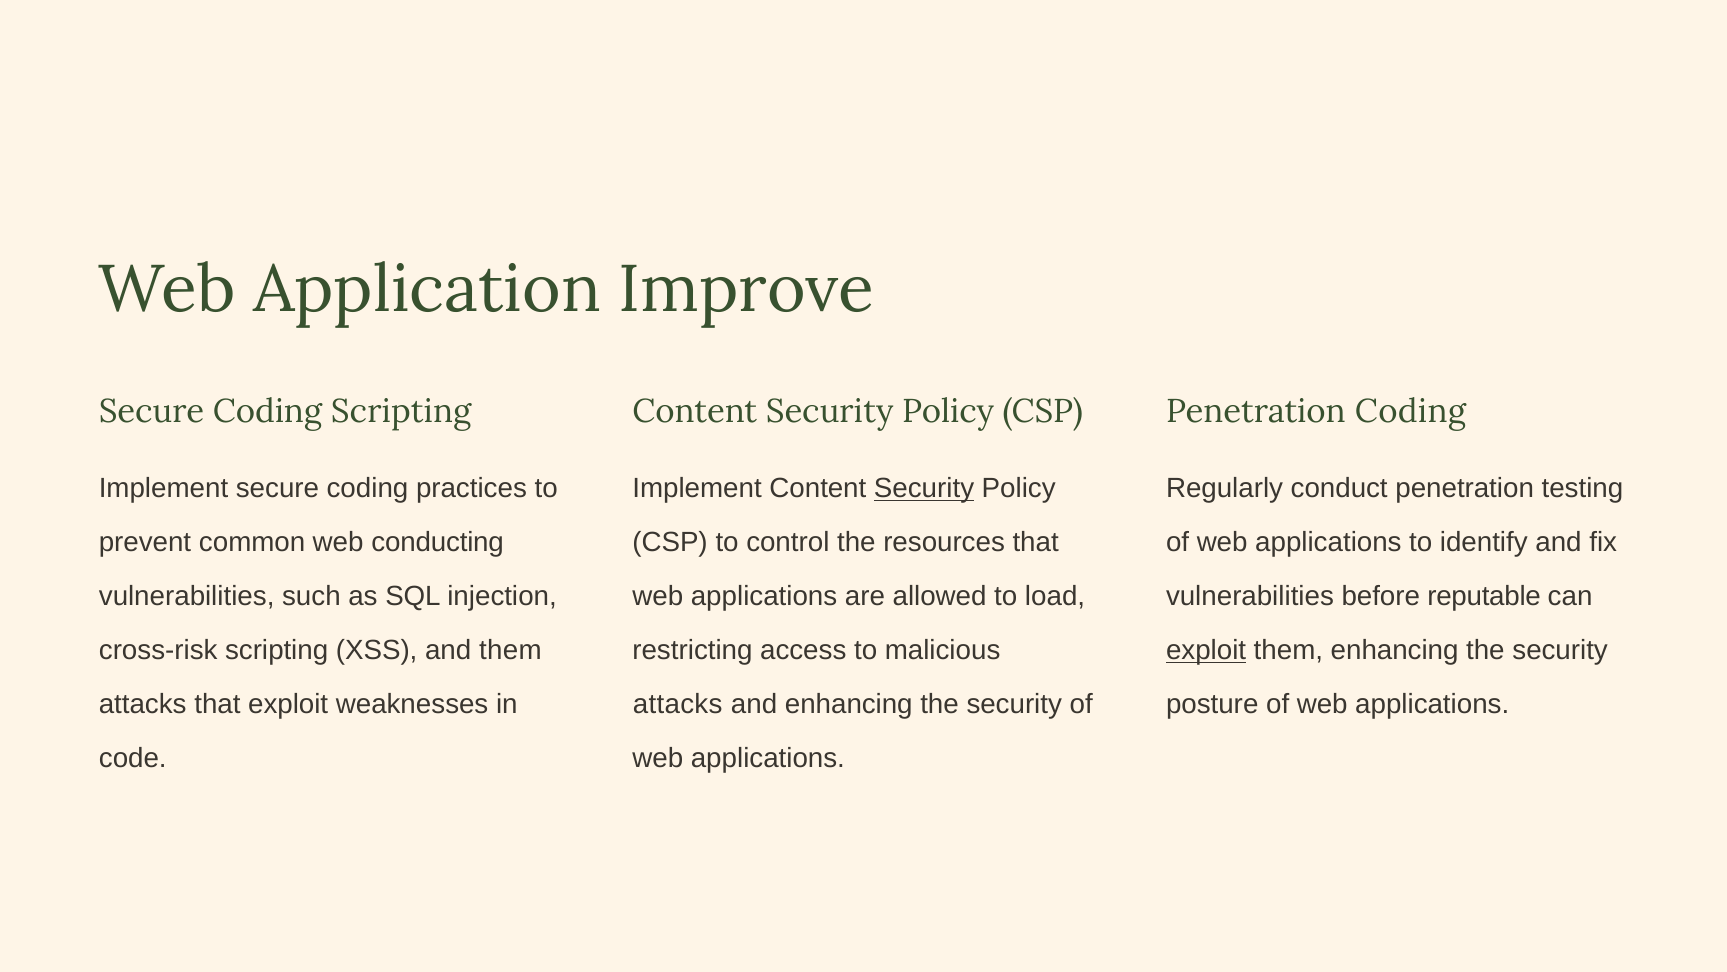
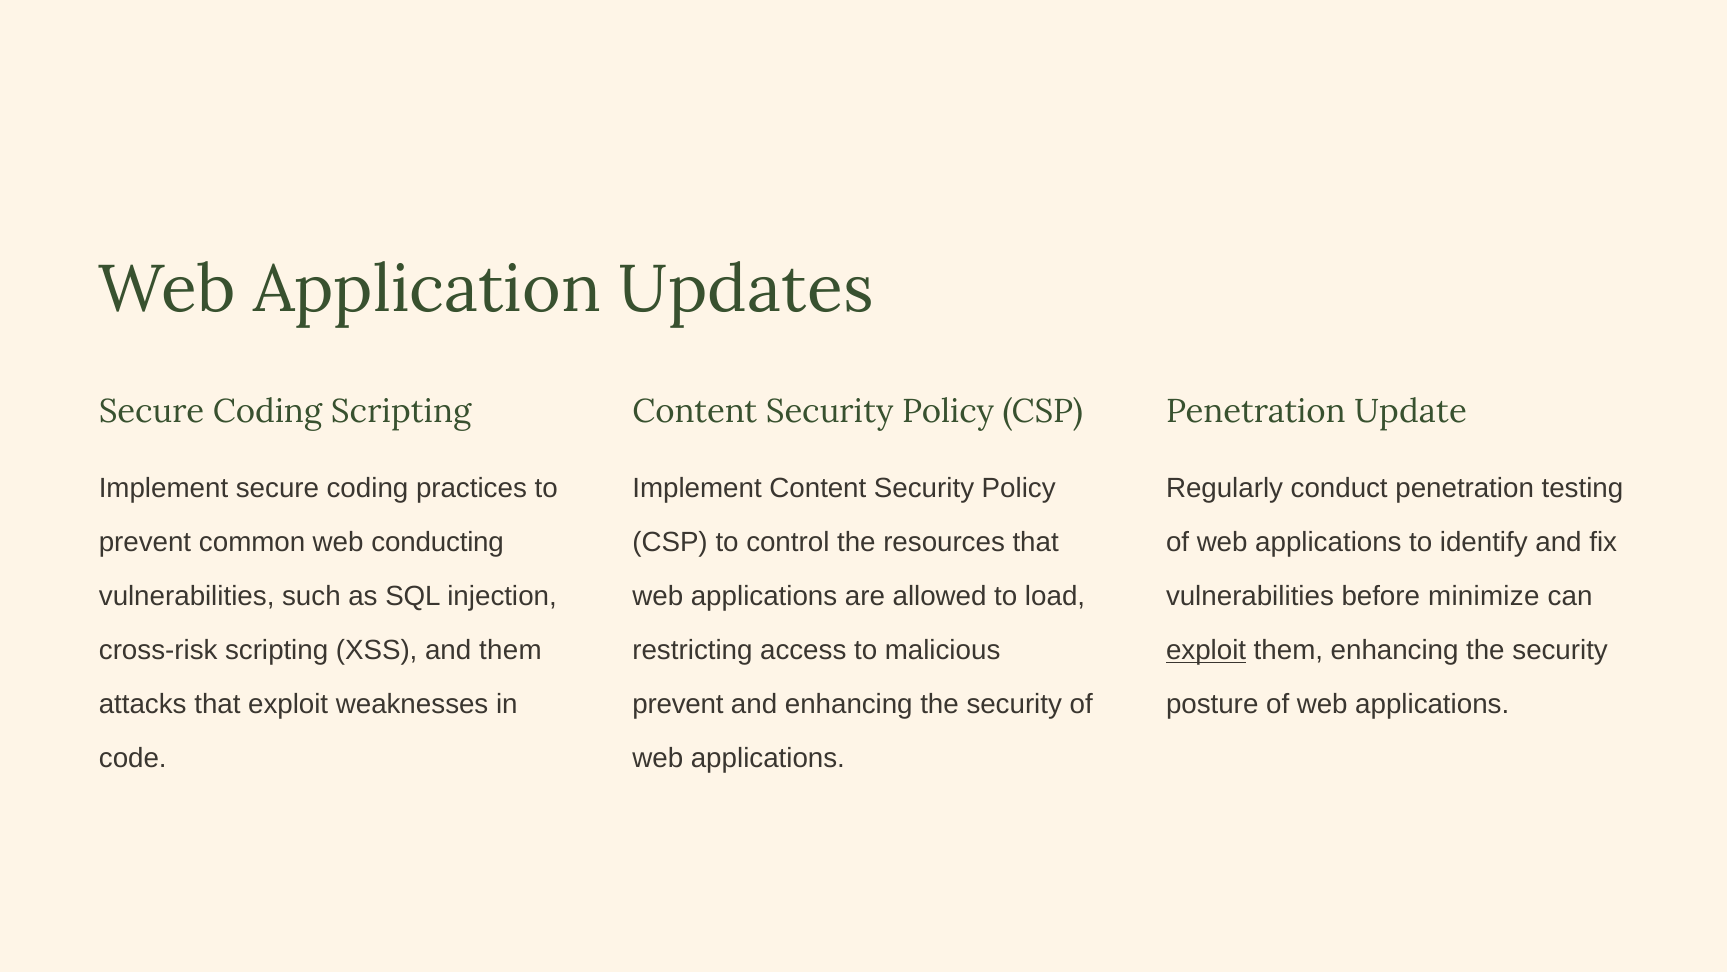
Improve: Improve -> Updates
Penetration Coding: Coding -> Update
Security at (924, 488) underline: present -> none
reputable: reputable -> minimize
attacks at (678, 704): attacks -> prevent
